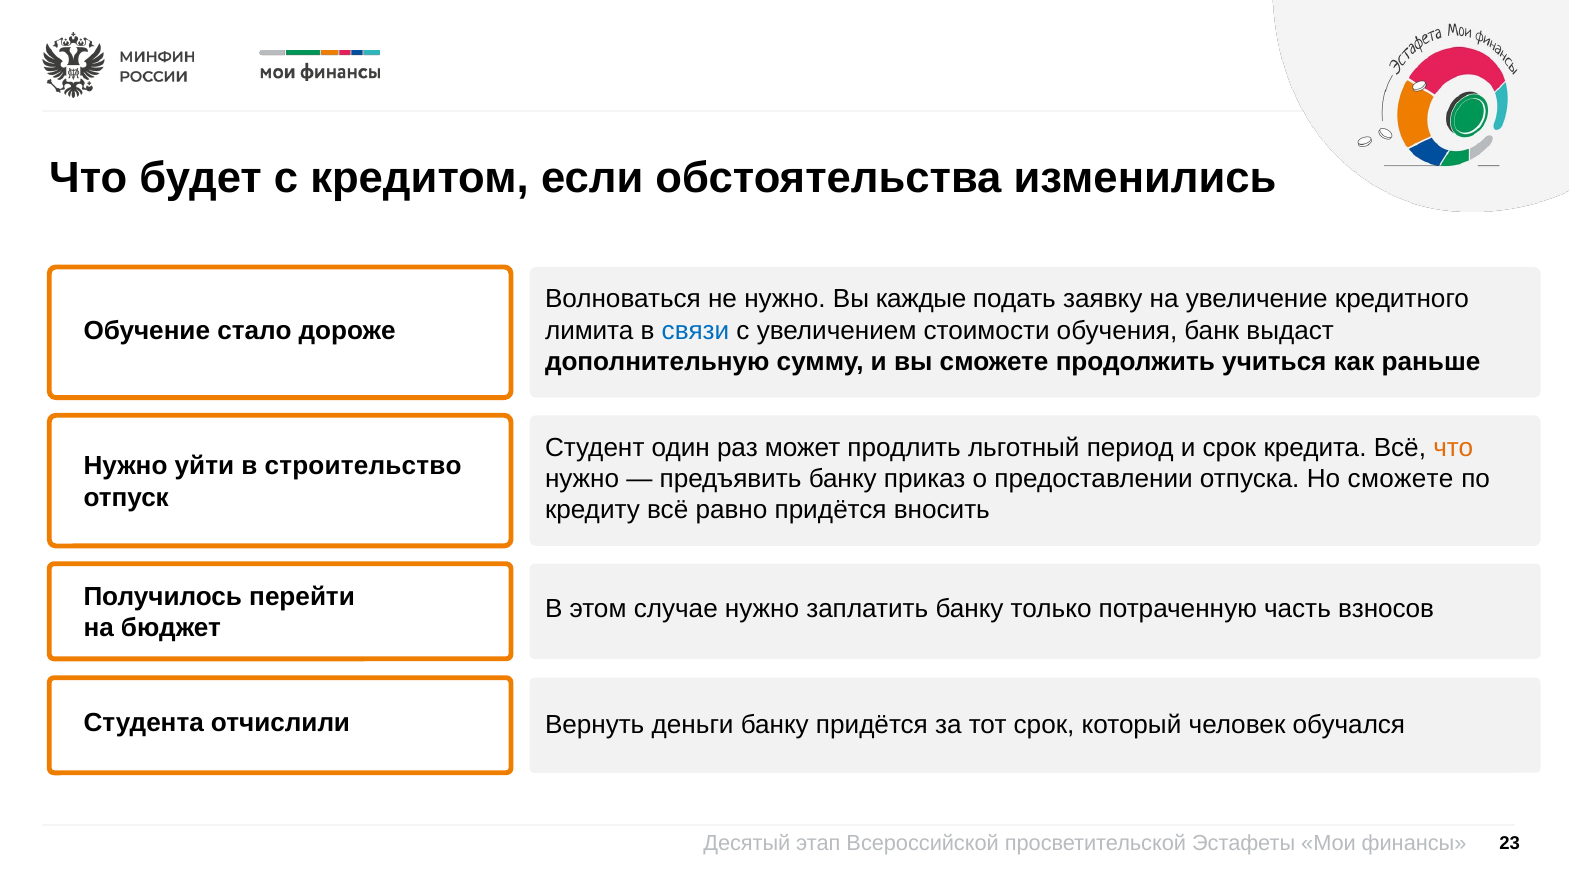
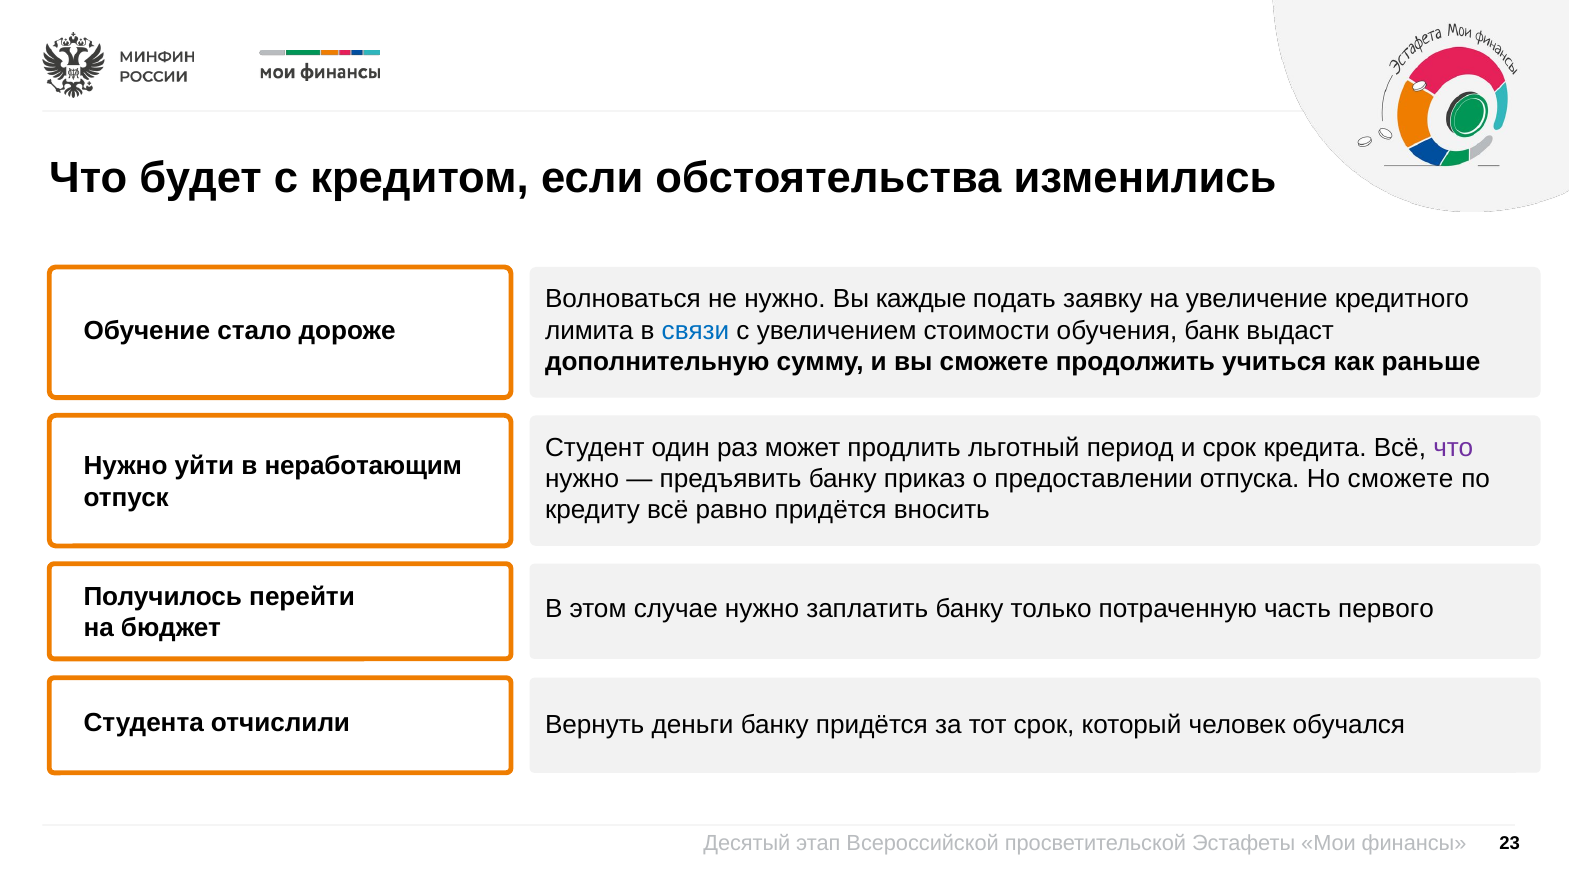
что at (1453, 447) colour: orange -> purple
строительство: строительство -> неработающим
взносов: взносов -> первого
